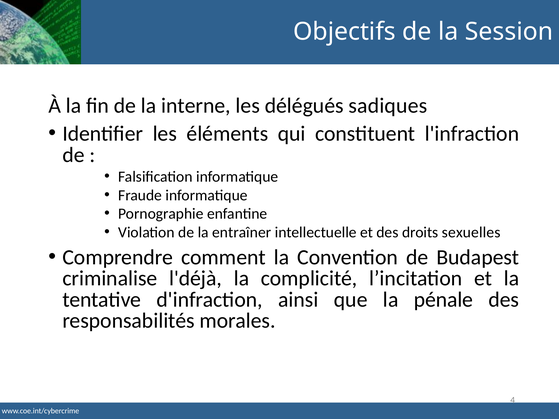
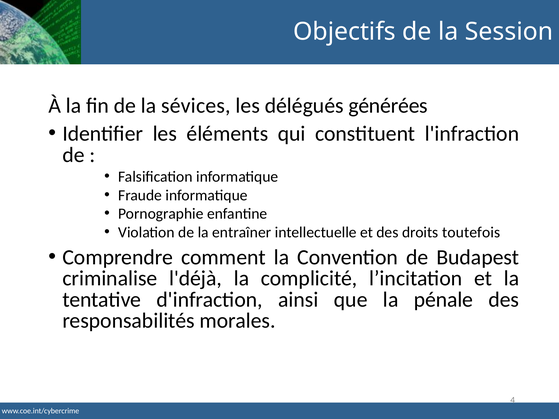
interne: interne -> sévices
sadiques: sadiques -> générées
sexuelles: sexuelles -> toutefois
